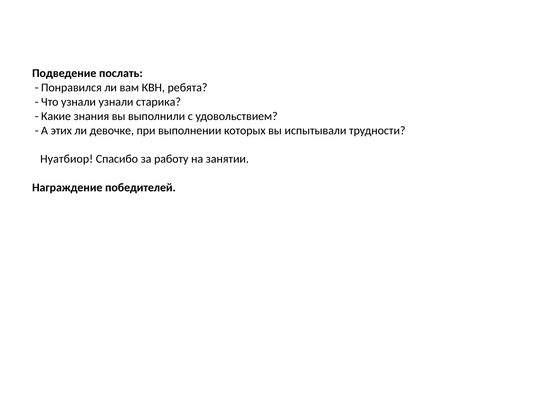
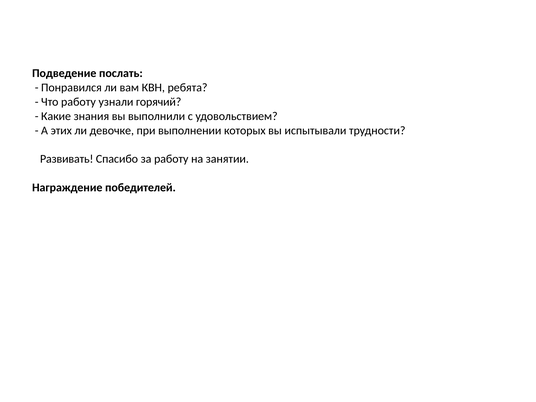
Что узнали: узнали -> работу
старика: старика -> горячий
Нуатбиор: Нуатбиор -> Развивать
